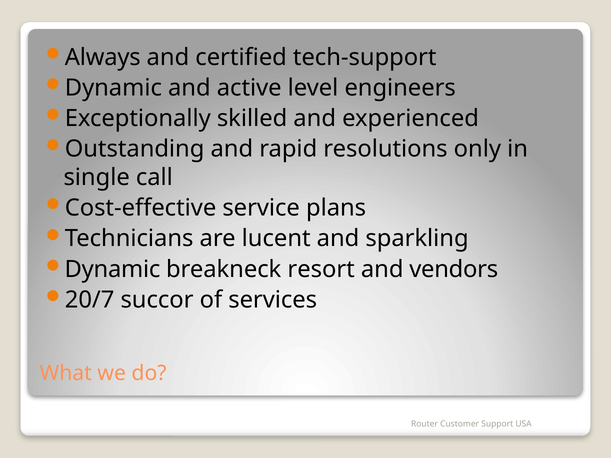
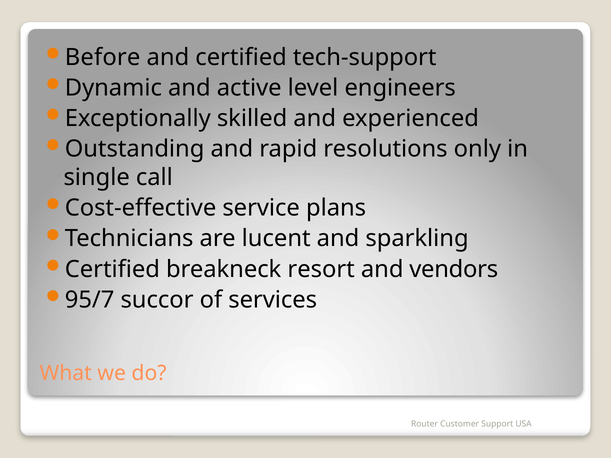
Always: Always -> Before
Dynamic at (112, 269): Dynamic -> Certified
20/7: 20/7 -> 95/7
